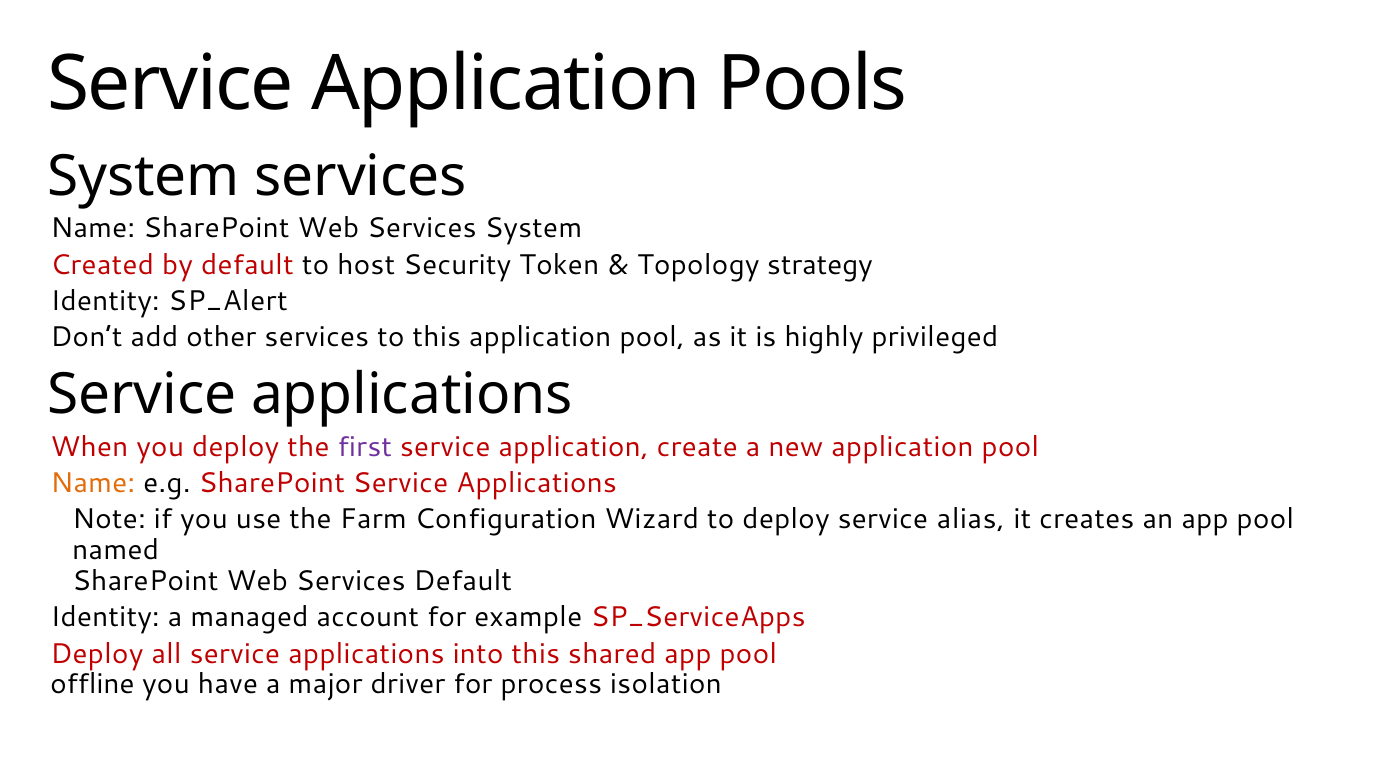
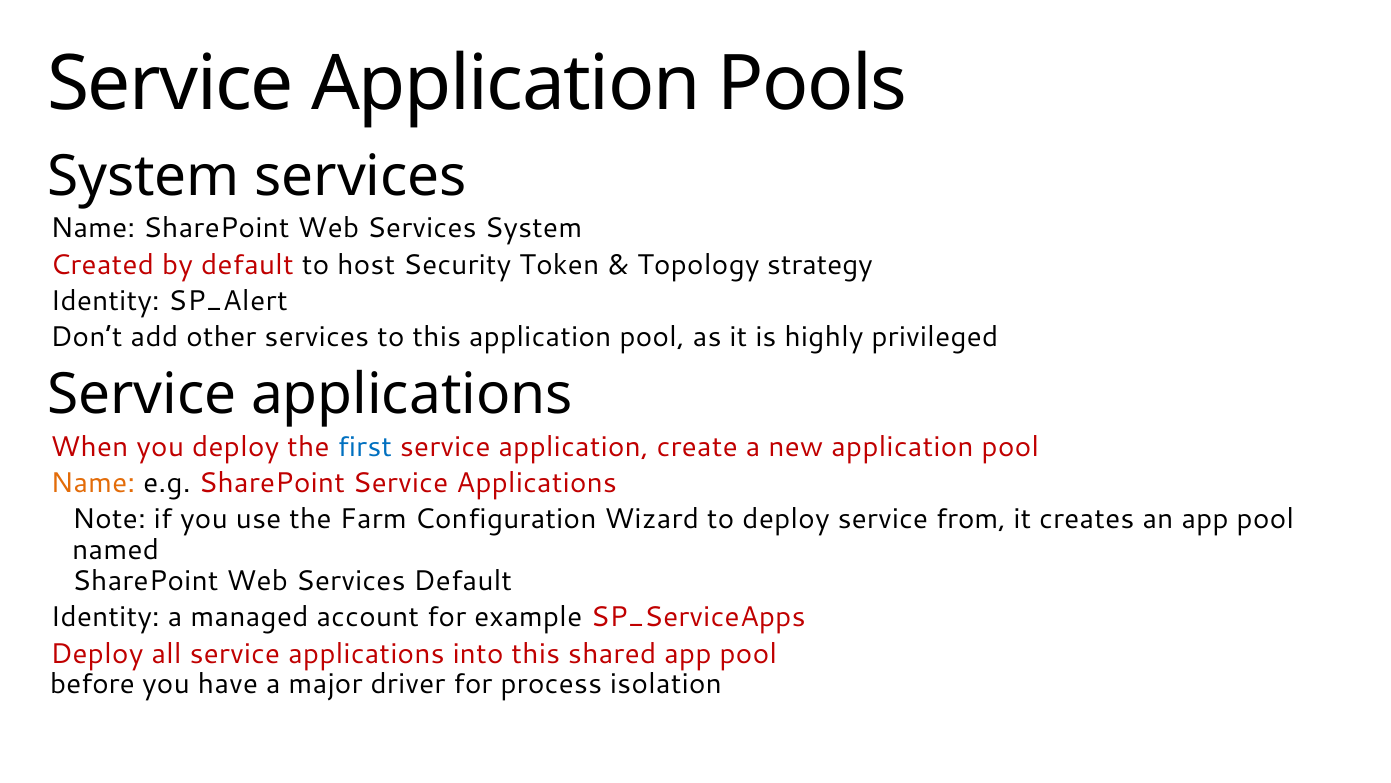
first colour: purple -> blue
alias: alias -> from
offline: offline -> before
